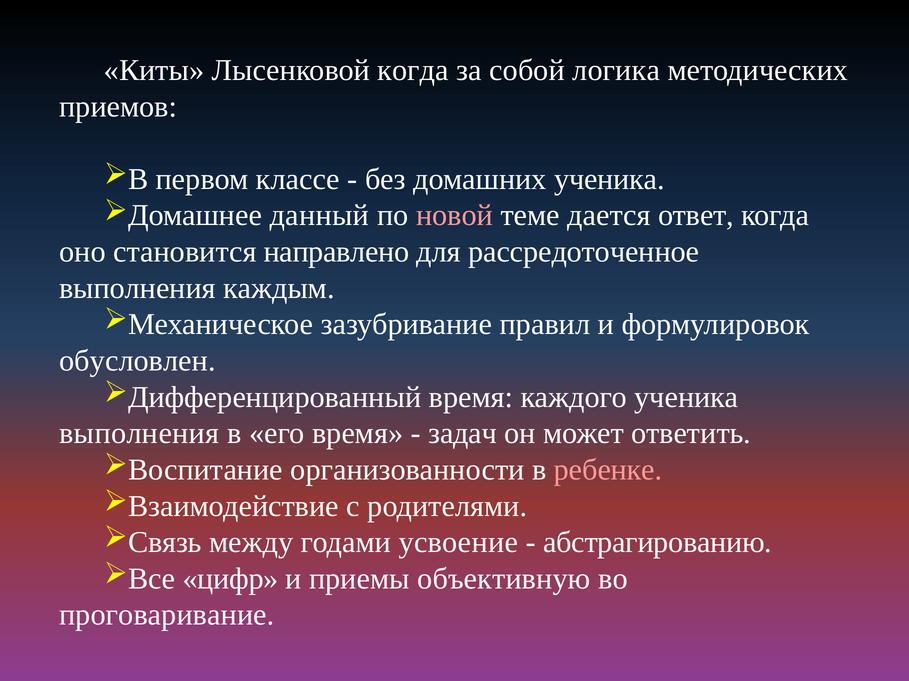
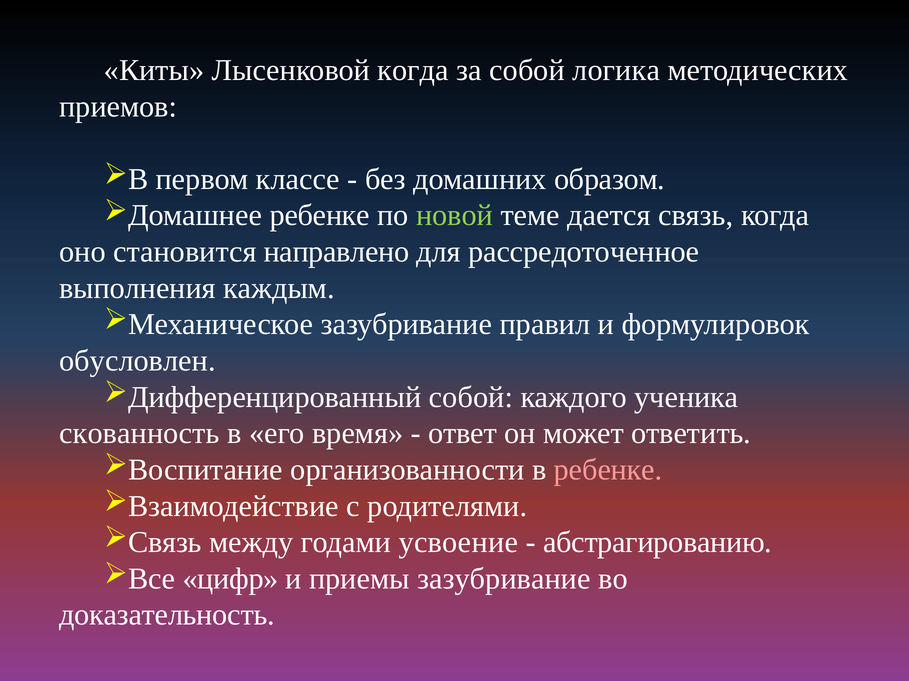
домашних ученика: ученика -> образом
данный at (319, 216): данный -> ребенке
новой colour: pink -> light green
ответ: ответ -> связь
время at (471, 398): время -> собой
выполнения at (139, 434): выполнения -> скованность
задач: задач -> ответ
приемы объективную: объективную -> зазубривание
проговаривание: проговаривание -> доказательность
